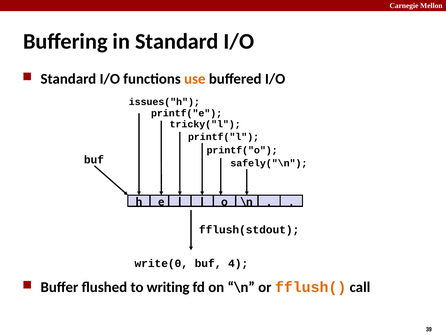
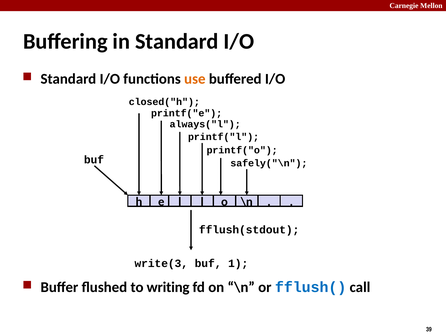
issues("h: issues("h -> closed("h
tricky("l: tricky("l -> always("l
write(0: write(0 -> write(3
4: 4 -> 1
fflush( colour: orange -> blue
